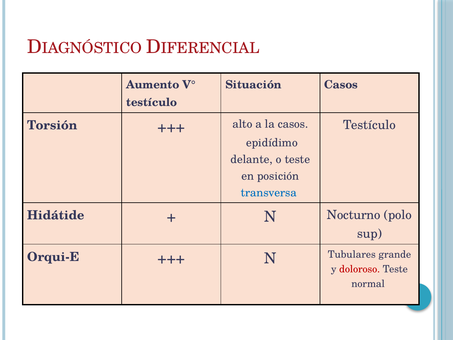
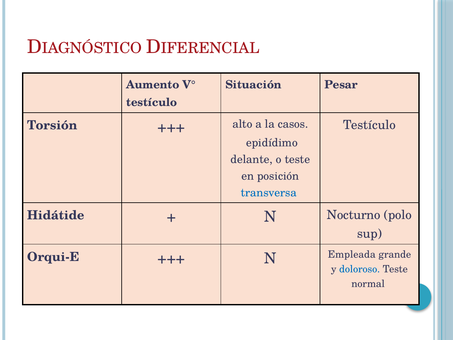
Situación Casos: Casos -> Pesar
Tubulares: Tubulares -> Empleada
doloroso colour: red -> blue
